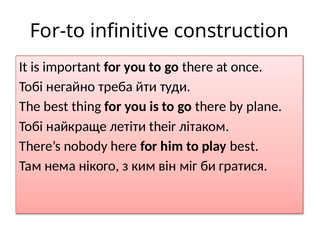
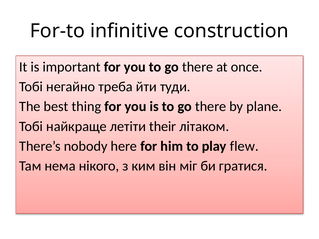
play best: best -> flew
